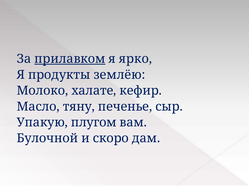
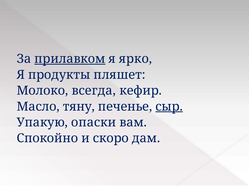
землёю: землёю -> пляшет
халате: халате -> всегда
сыр underline: none -> present
плугом: плугом -> опаски
Булочной: Булочной -> Спокойно
